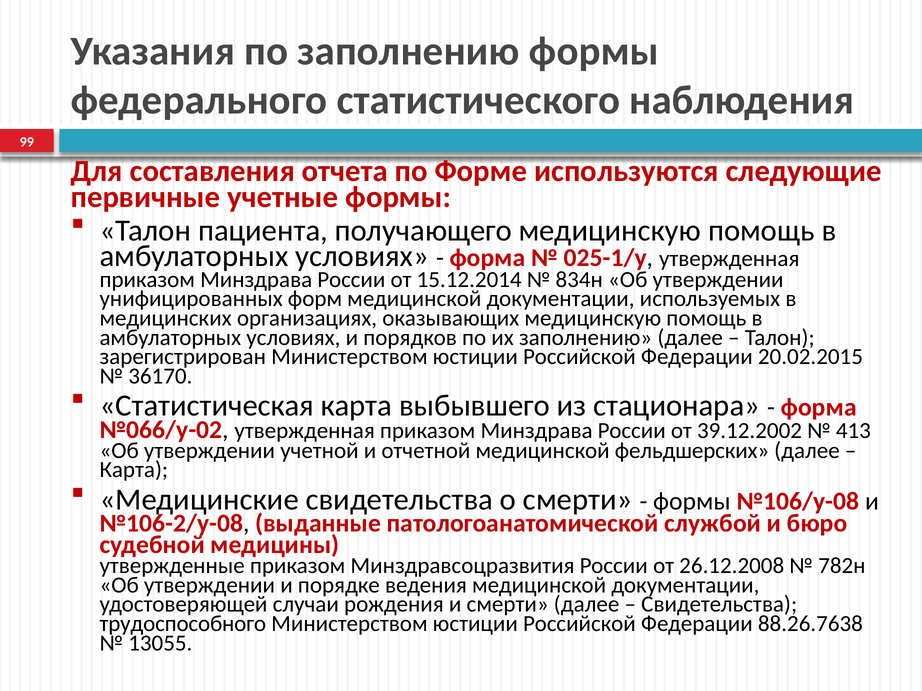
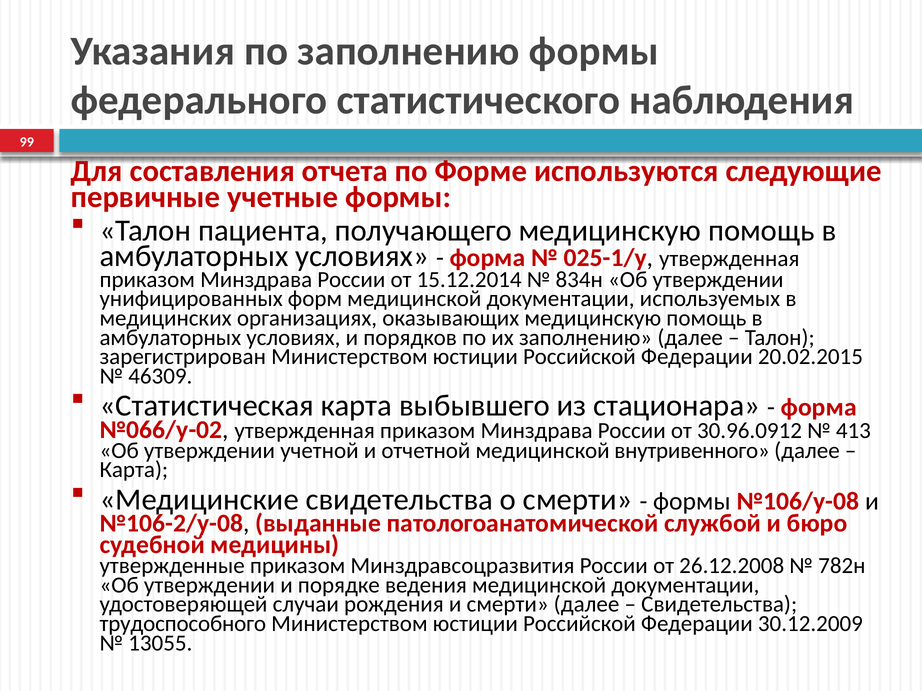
36170: 36170 -> 46309
39.12.2002: 39.12.2002 -> 30.96.0912
фельдшерских: фельдшерских -> внутривенного
88.26.7638: 88.26.7638 -> 30.12.2009
